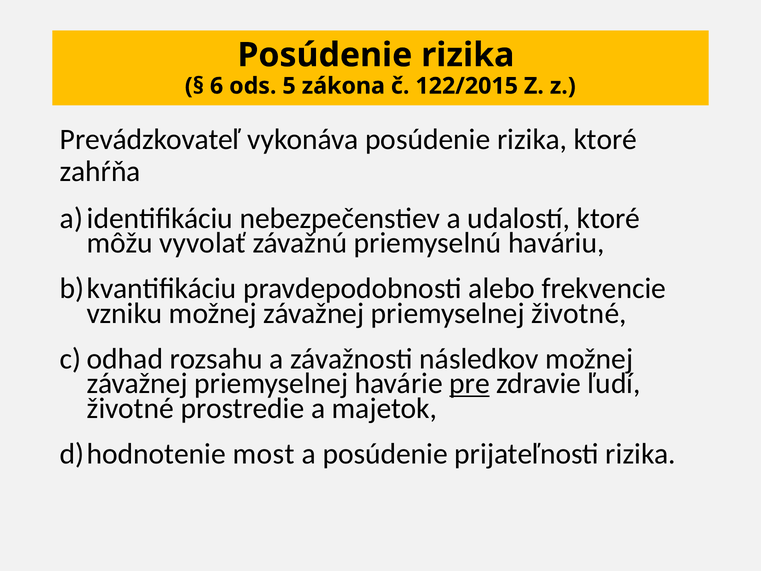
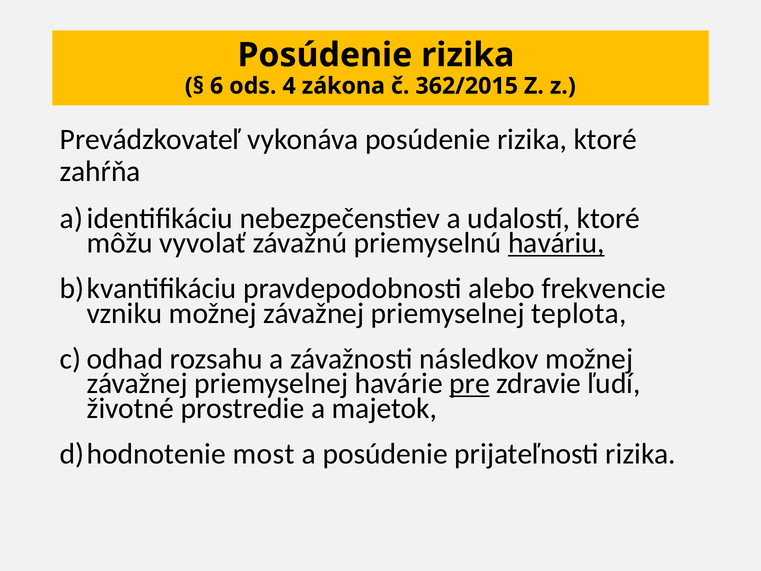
5: 5 -> 4
122/2015: 122/2015 -> 362/2015
haváriu underline: none -> present
priemyselnej životné: životné -> teplota
